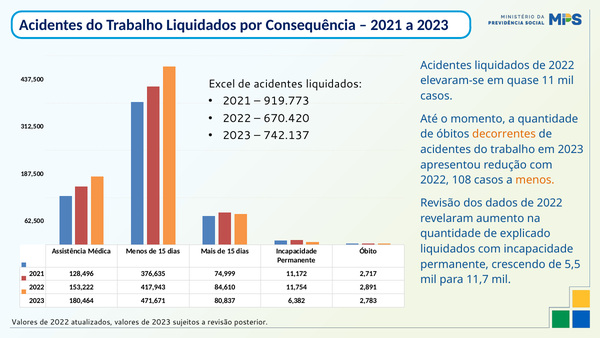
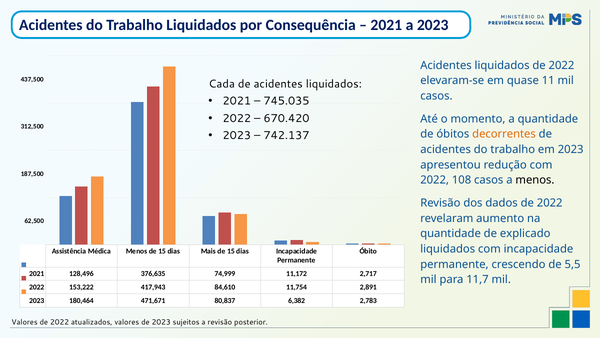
Excel: Excel -> Cada
919.773: 919.773 -> 745.035
menos at (535, 180) colour: orange -> black
